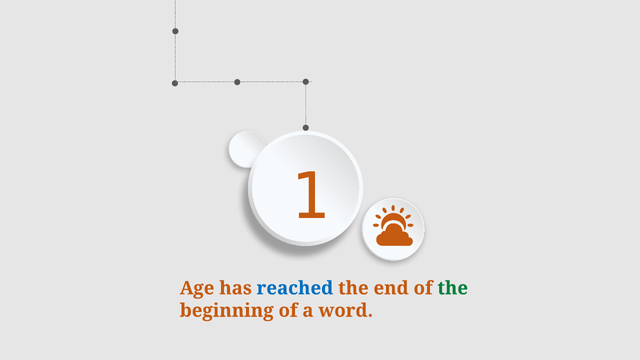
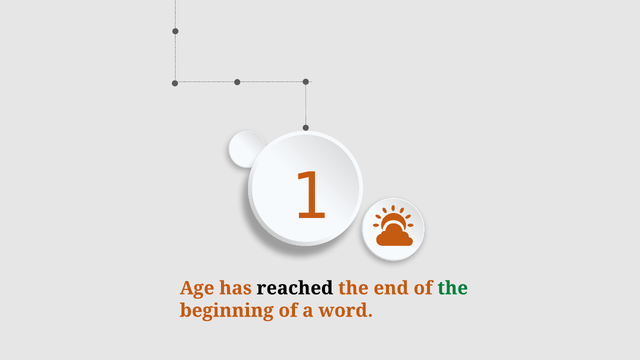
reached colour: blue -> black
